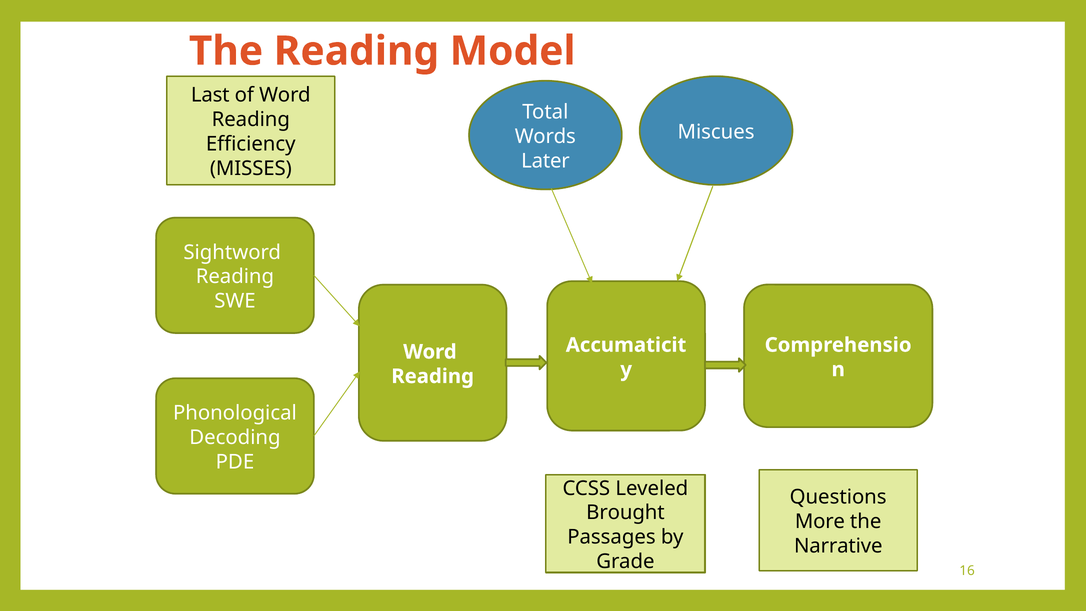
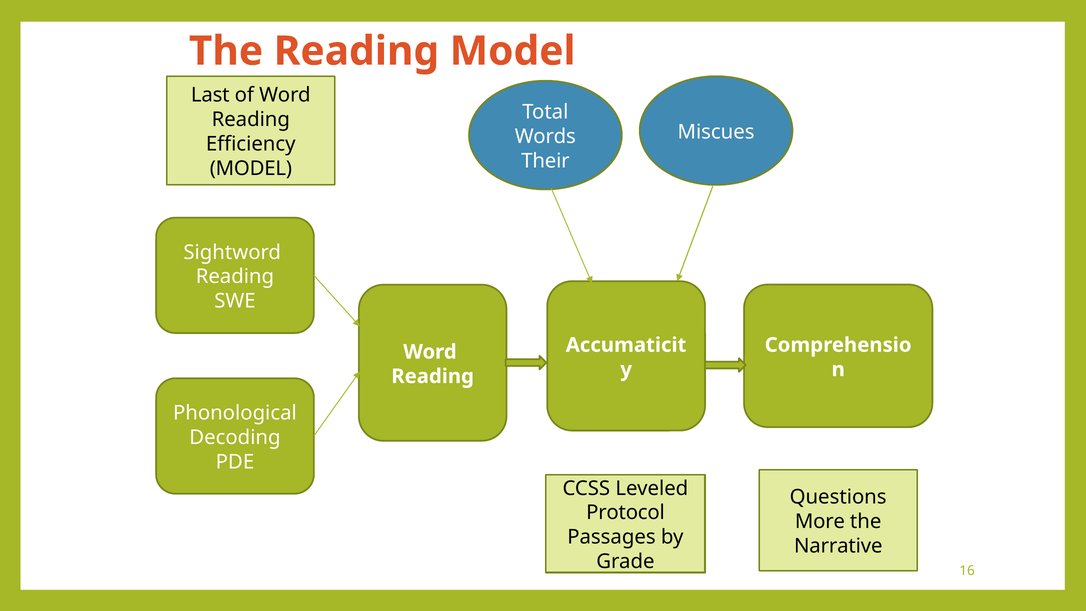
Later: Later -> Their
MISSES at (251, 168): MISSES -> MODEL
Brought: Brought -> Protocol
